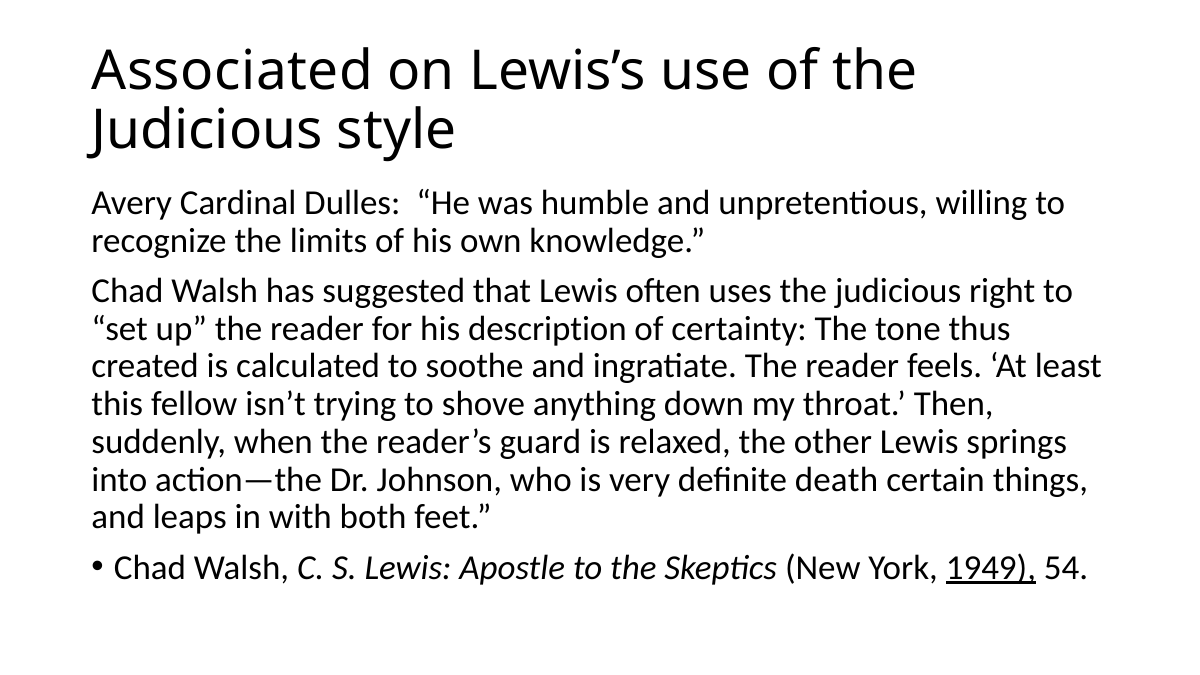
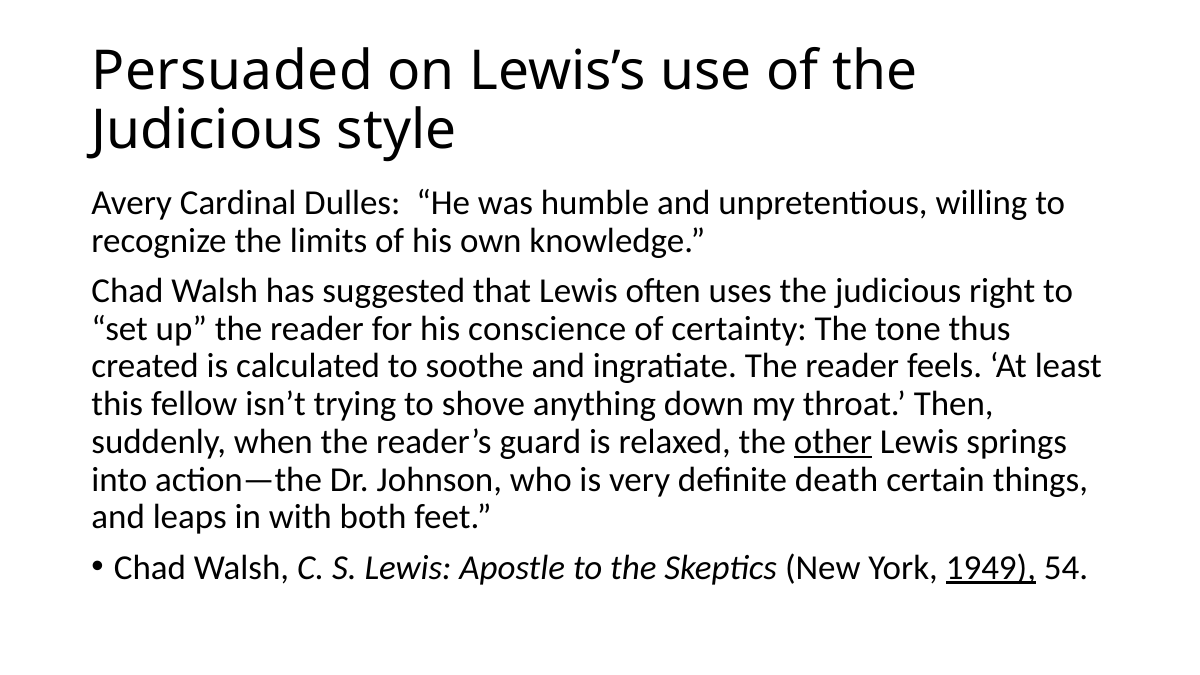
Associated: Associated -> Persuaded
description: description -> conscience
other underline: none -> present
